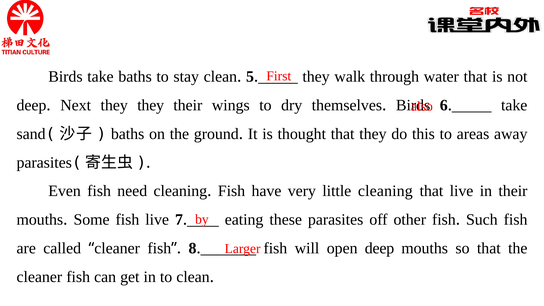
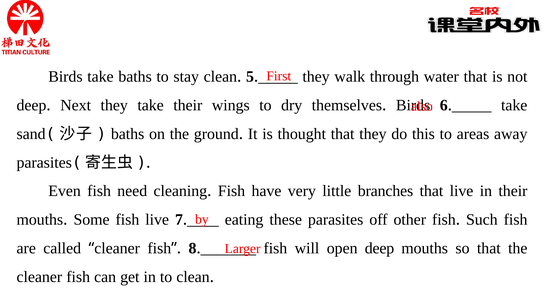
they they: they -> take
little cleaning: cleaning -> branches
